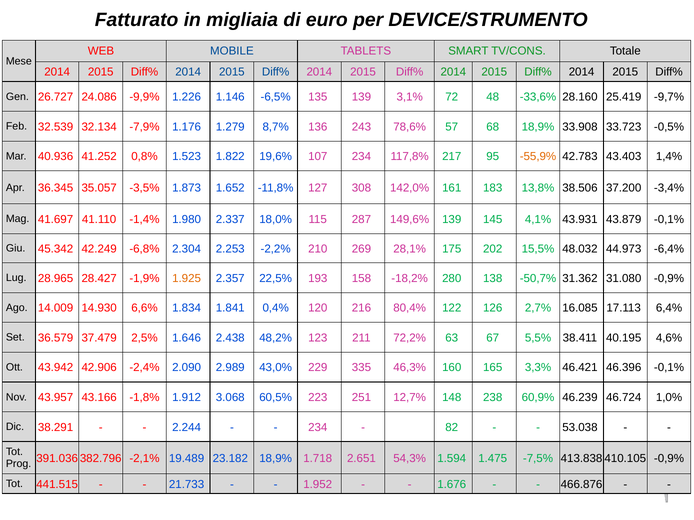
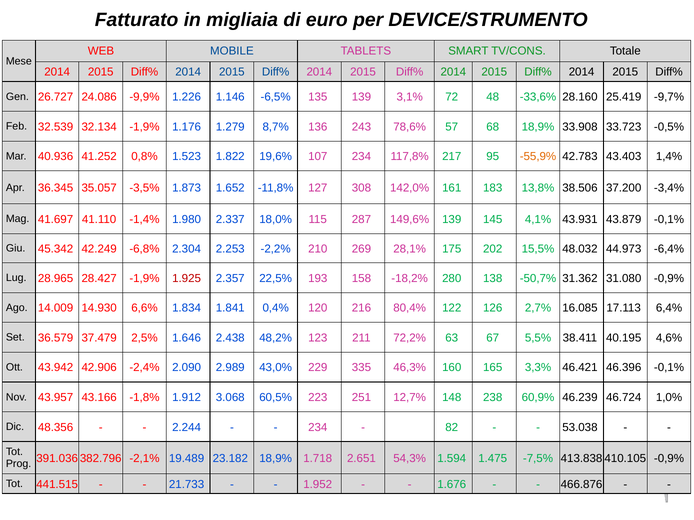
32.134 -7,9%: -7,9% -> -1,9%
1.925 colour: orange -> red
38.291: 38.291 -> 48.356
